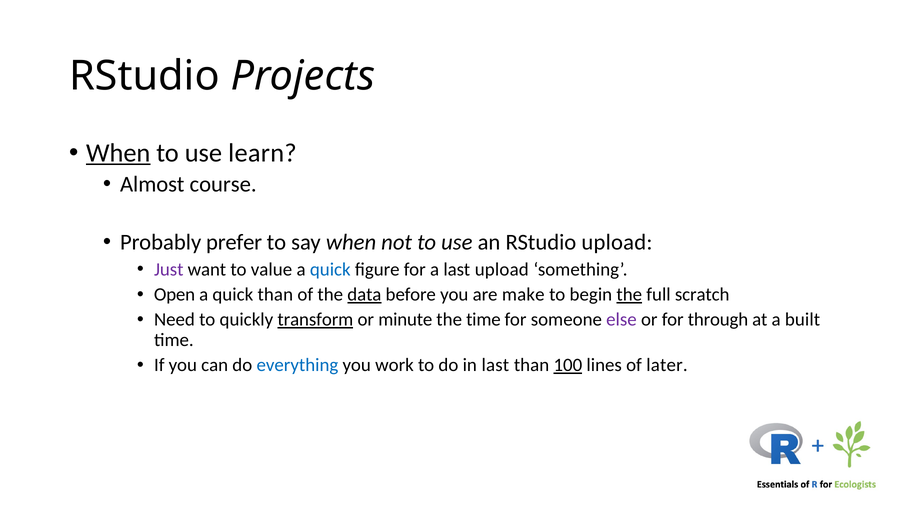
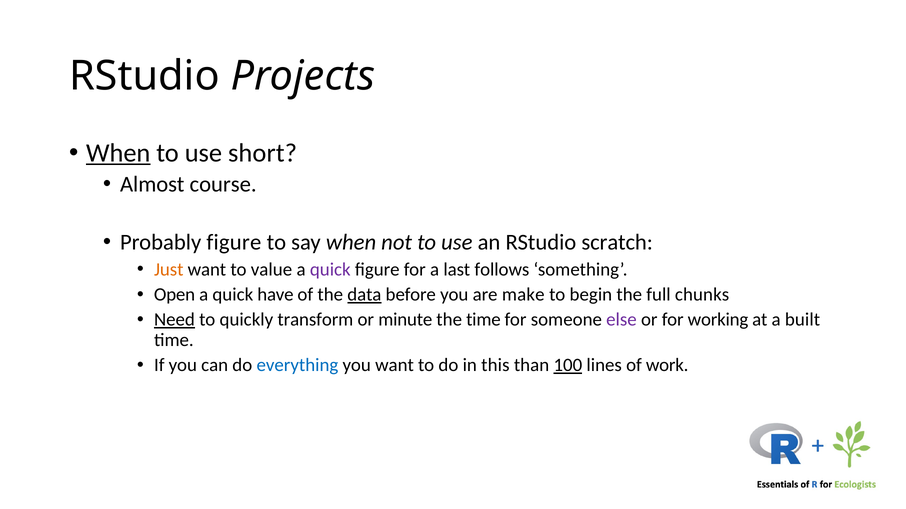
learn: learn -> short
Probably prefer: prefer -> figure
RStudio upload: upload -> scratch
Just colour: purple -> orange
quick at (330, 270) colour: blue -> purple
last upload: upload -> follows
quick than: than -> have
the at (629, 295) underline: present -> none
scratch: scratch -> chunks
Need underline: none -> present
transform underline: present -> none
through: through -> working
you work: work -> want
in last: last -> this
later: later -> work
